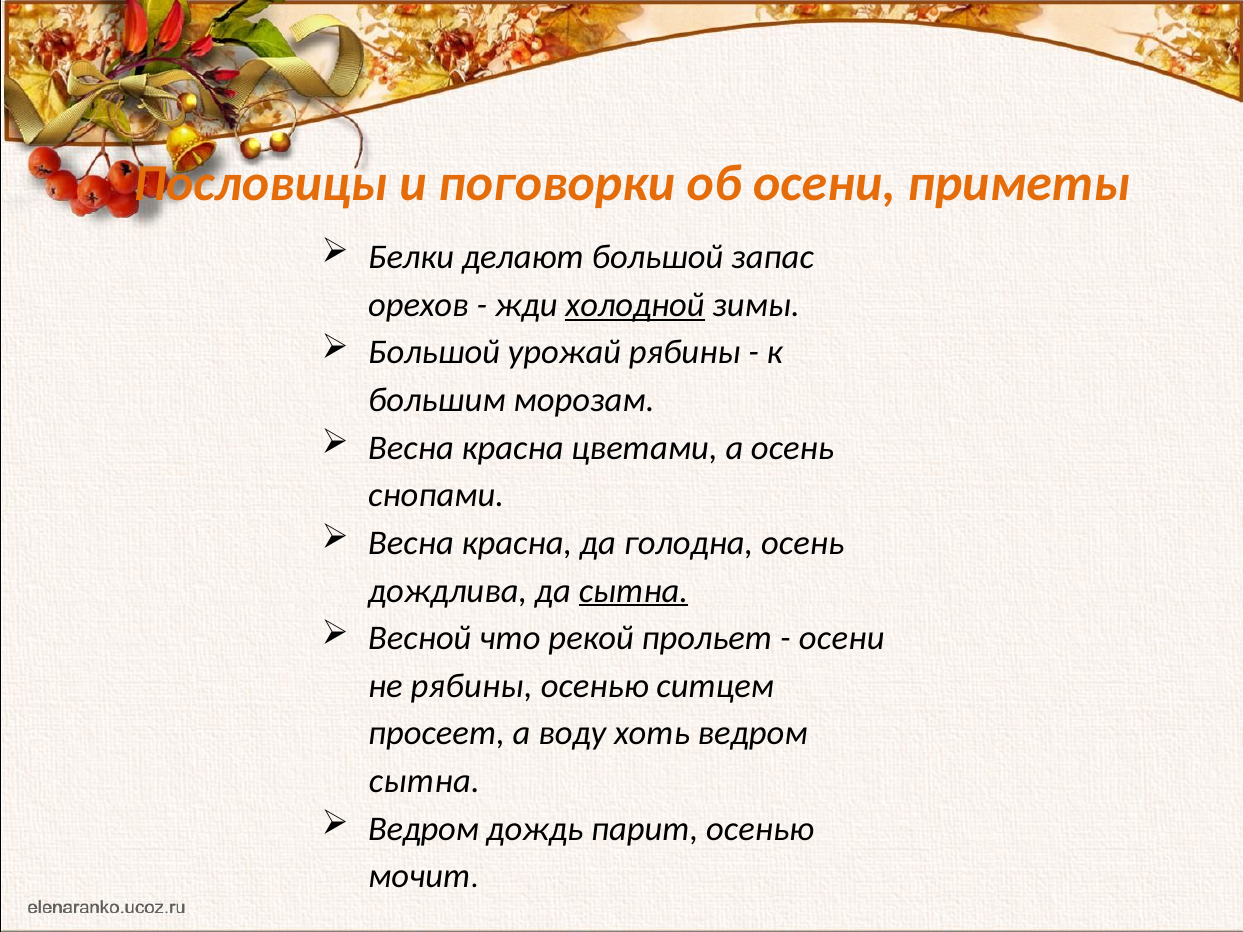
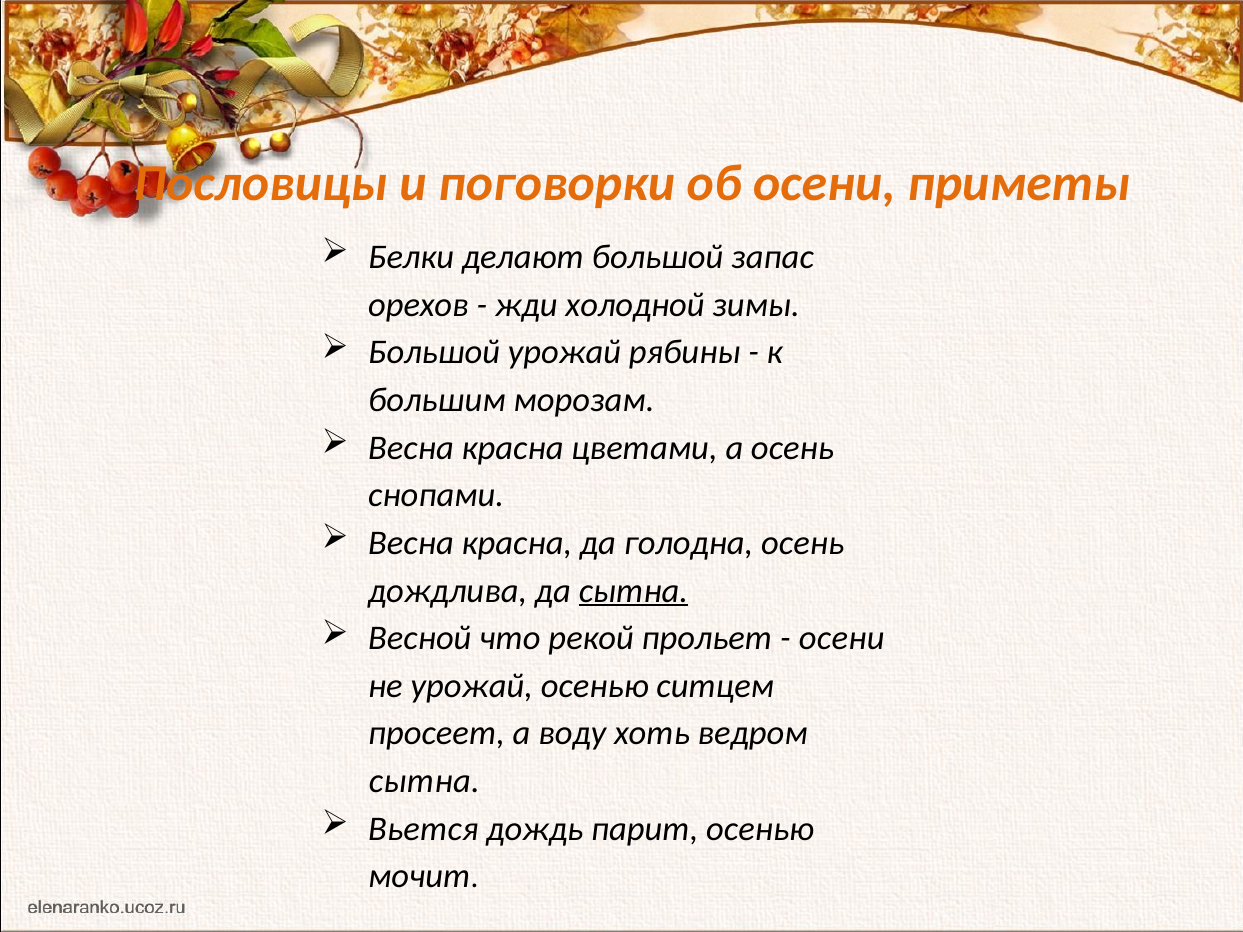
холодной underline: present -> none
не рябины: рябины -> урожай
Ведром at (424, 829): Ведром -> Вьется
